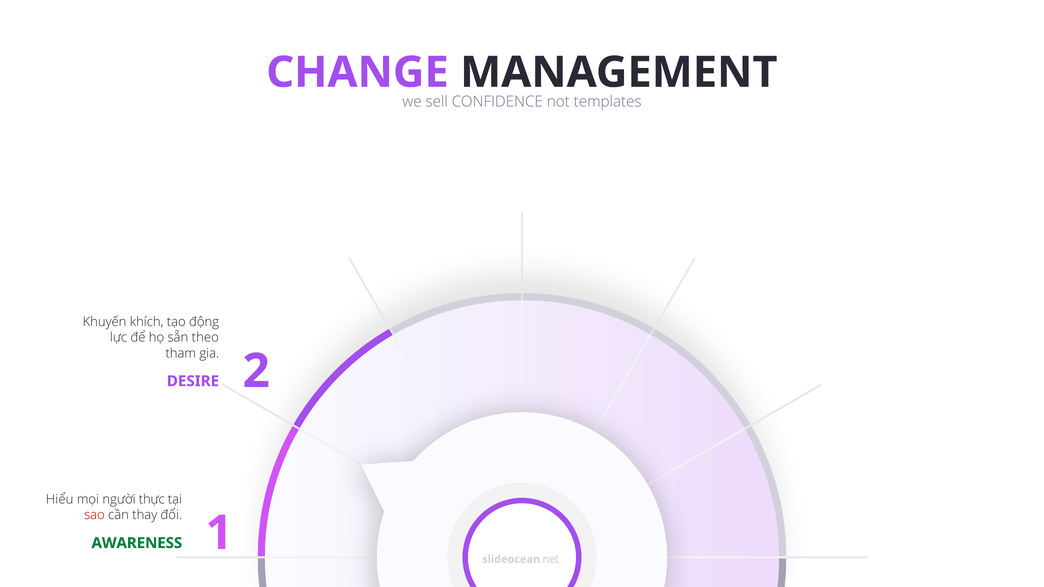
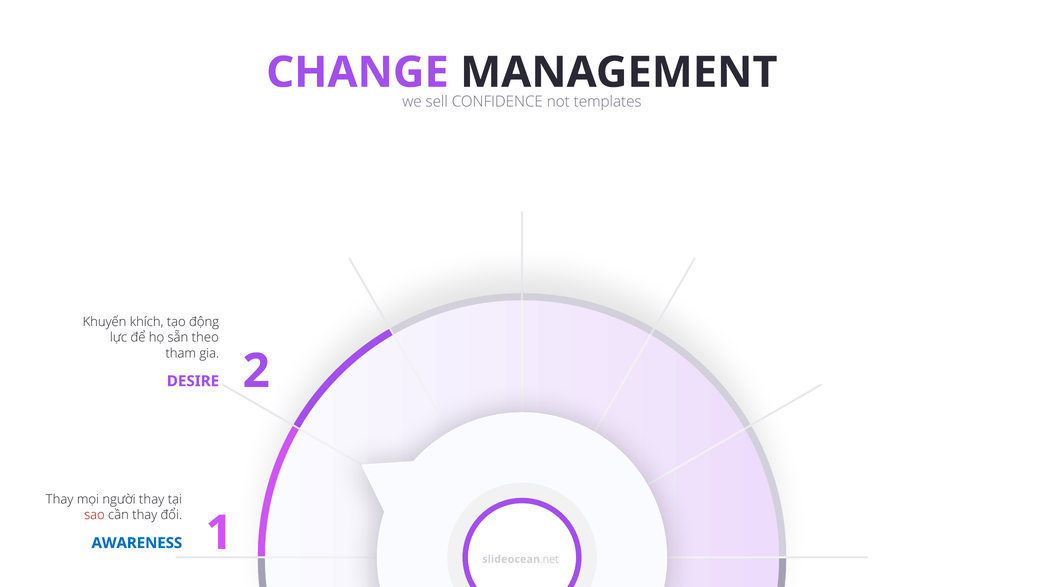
Hiểu at (60, 500): Hiểu -> Thay
người thực: thực -> thay
AWARENESS colour: green -> blue
